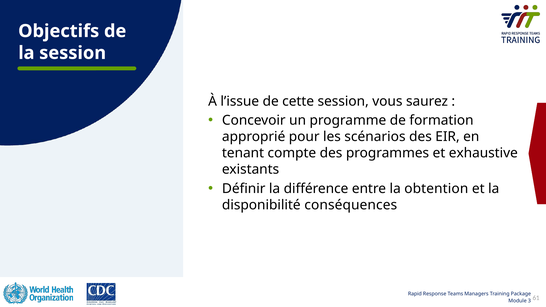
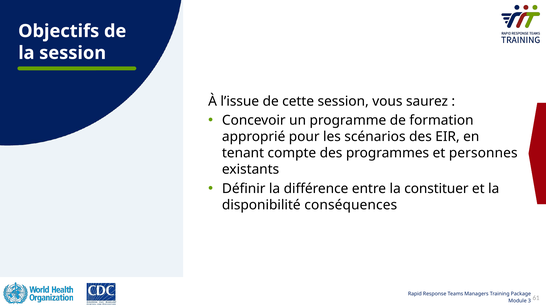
exhaustive: exhaustive -> personnes
obtention: obtention -> constituer
